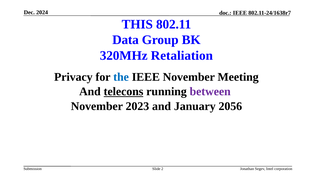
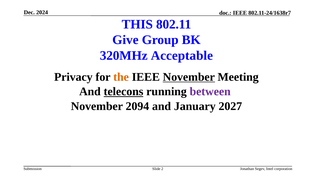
Data: Data -> Give
Retaliation: Retaliation -> Acceptable
the colour: blue -> orange
November at (189, 77) underline: none -> present
2023: 2023 -> 2094
2056: 2056 -> 2027
